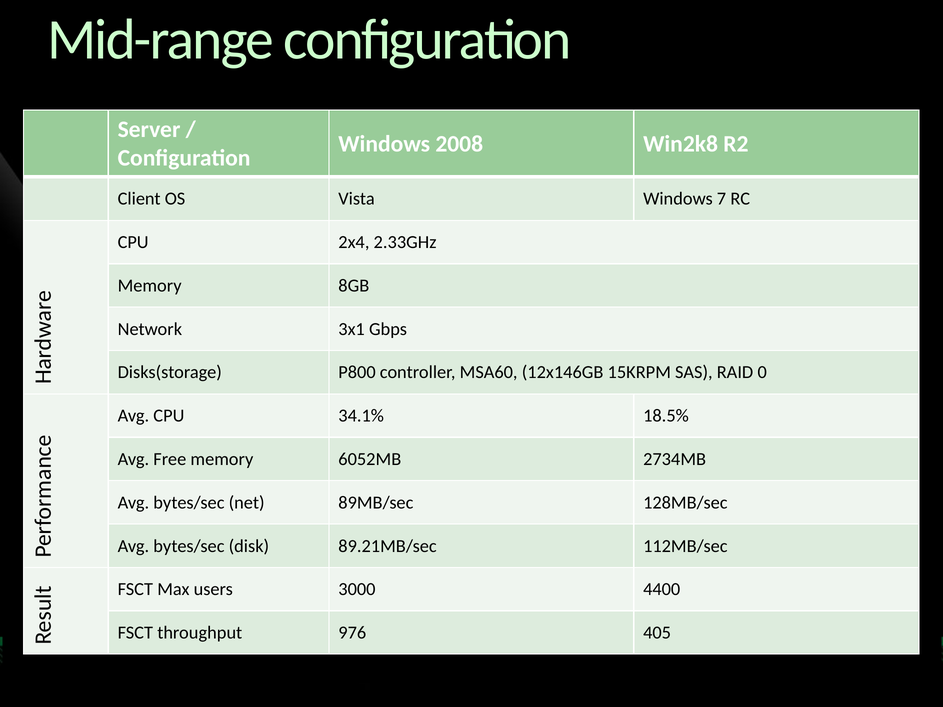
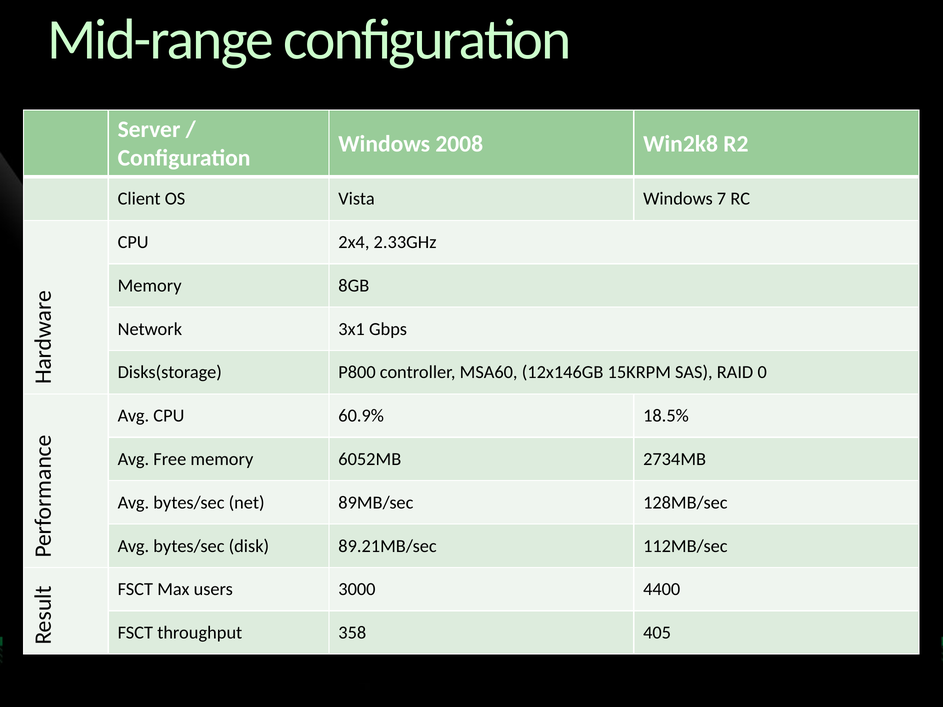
34.1%: 34.1% -> 60.9%
976: 976 -> 358
